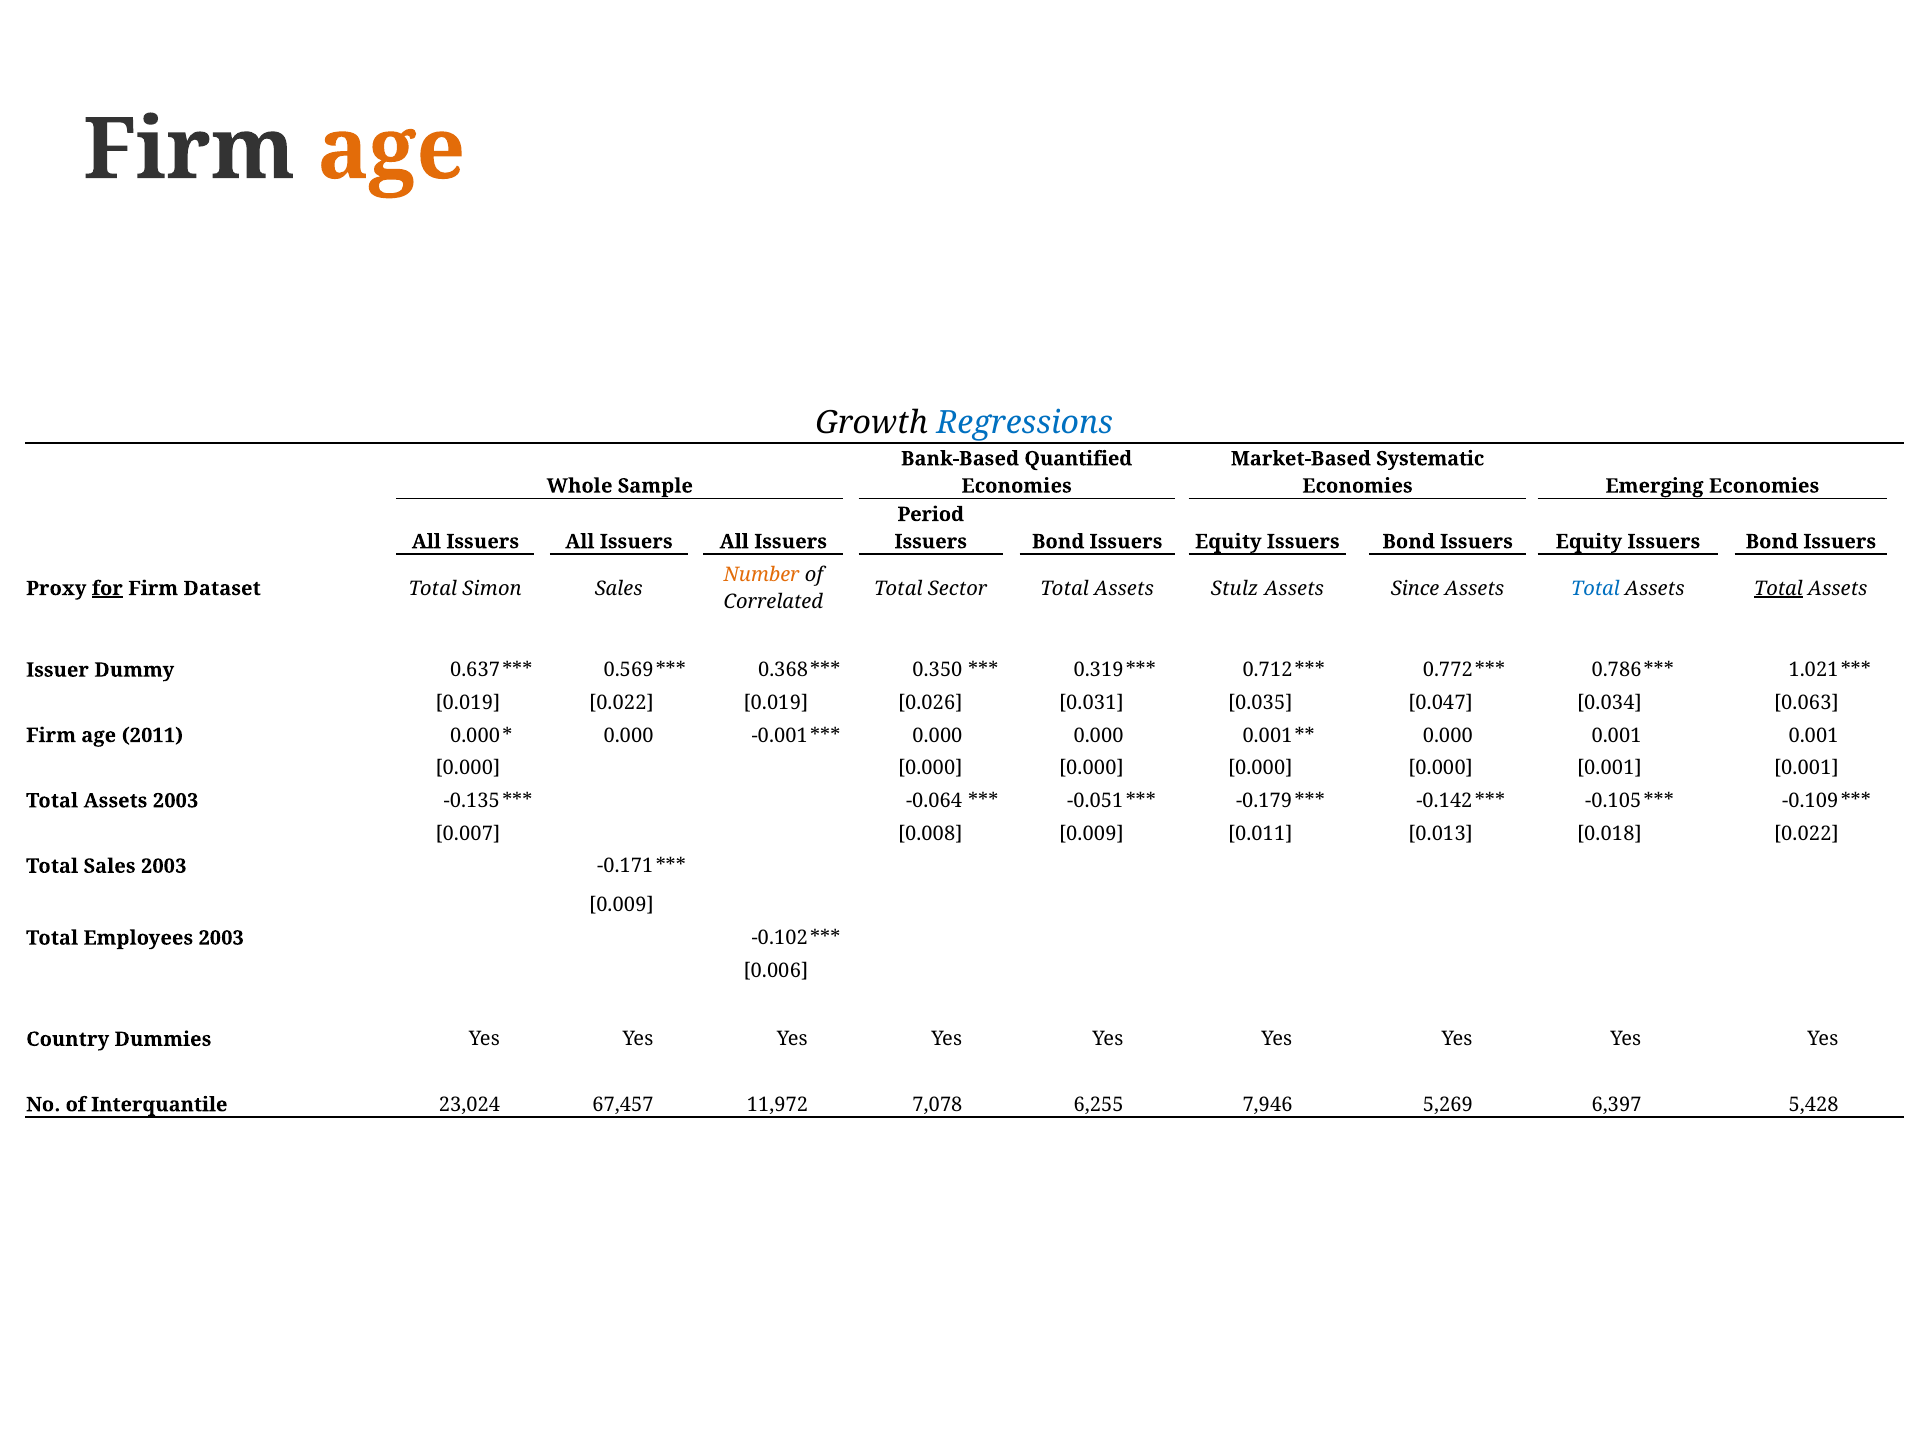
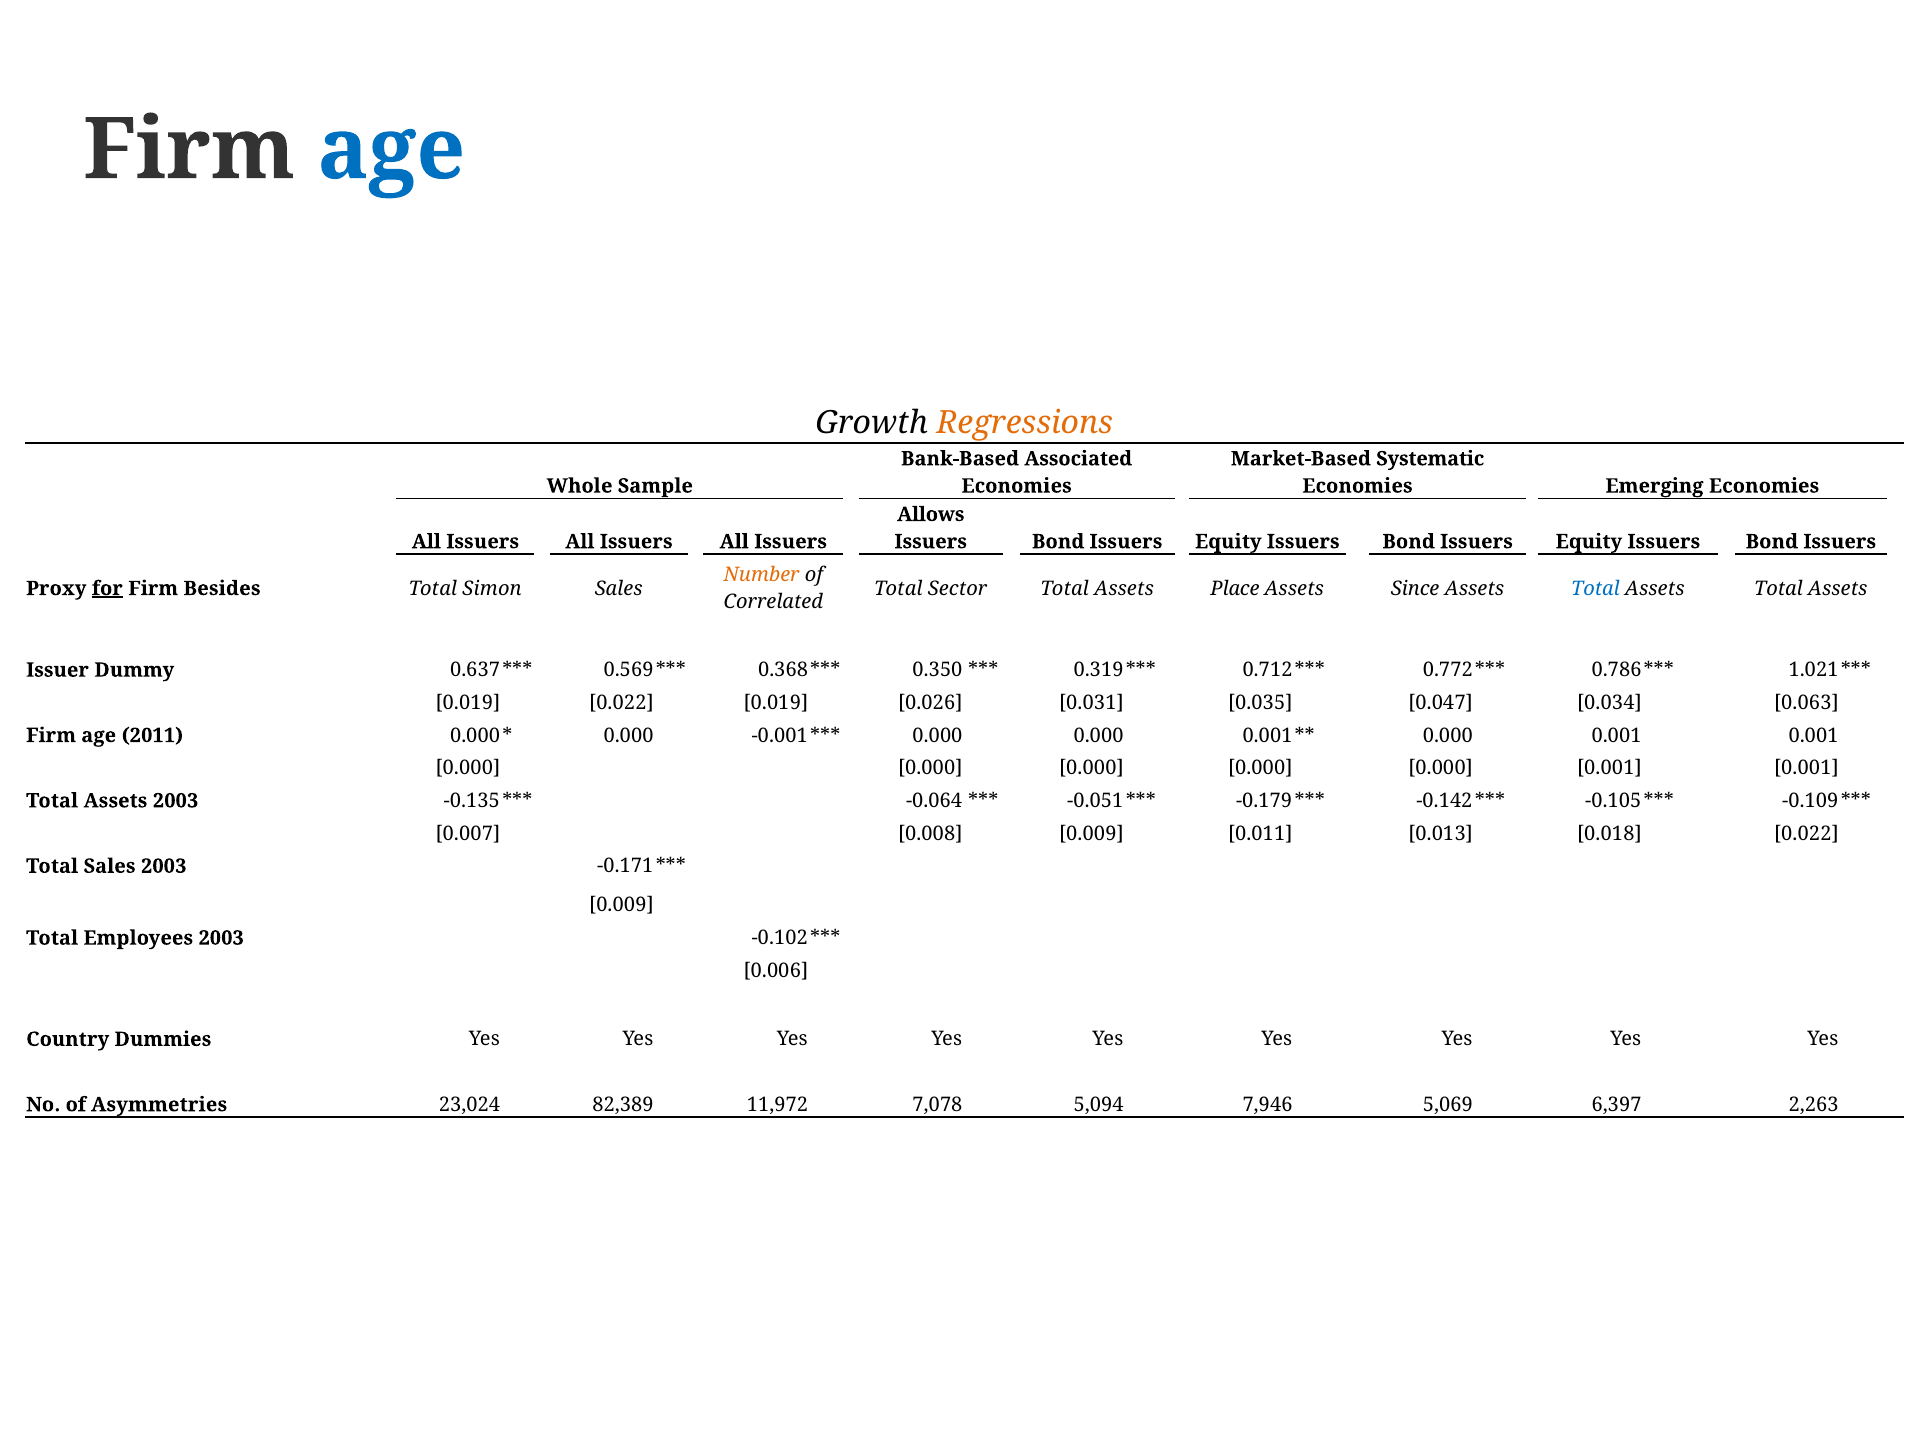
age at (391, 150) colour: orange -> blue
Regressions colour: blue -> orange
Quantified: Quantified -> Associated
Period: Period -> Allows
Dataset: Dataset -> Besides
Stulz: Stulz -> Place
Total at (1778, 588) underline: present -> none
Interquantile: Interquantile -> Asymmetries
67,457: 67,457 -> 82,389
6,255: 6,255 -> 5,094
5,269: 5,269 -> 5,069
5,428: 5,428 -> 2,263
